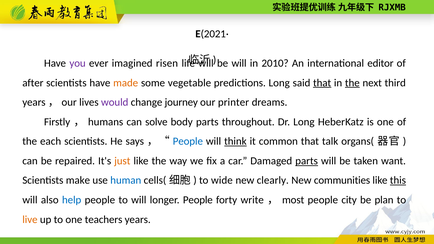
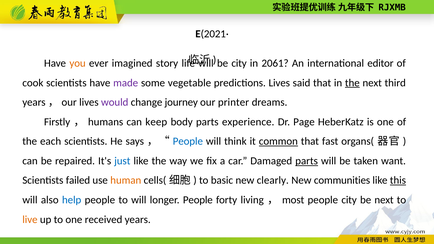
you colour: purple -> orange
risen: risen -> story
be will: will -> city
2010: 2010 -> 2061
after: after -> cook
made colour: orange -> purple
predictions Long: Long -> Lives
that at (322, 83) underline: present -> none
solve: solve -> keep
throughout: throughout -> experience
Dr Long: Long -> Page
think underline: present -> none
common underline: none -> present
talk: talk -> fast
just colour: orange -> blue
make: make -> failed
human colour: blue -> orange
wide: wide -> basic
write: write -> living
be plan: plan -> next
teachers: teachers -> received
